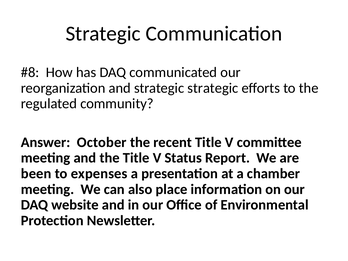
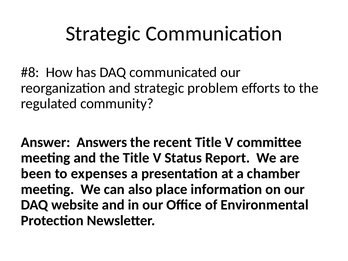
strategic strategic: strategic -> problem
October: October -> Answers
